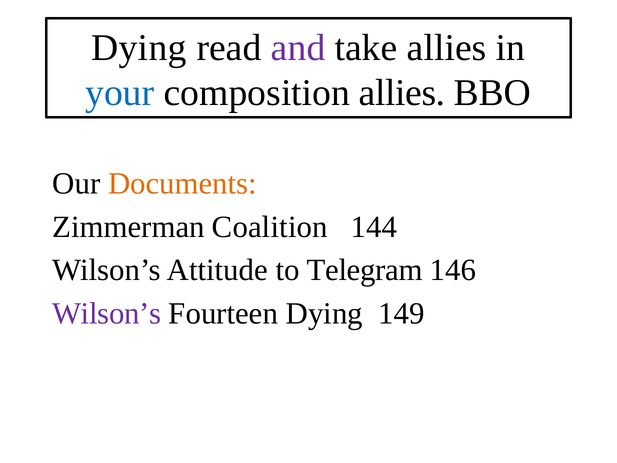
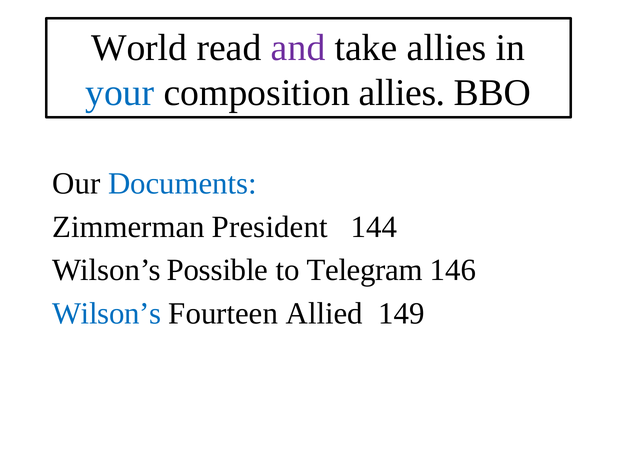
Dying at (139, 48): Dying -> World
Documents colour: orange -> blue
Coalition: Coalition -> President
Attitude: Attitude -> Possible
Wilson’s at (107, 313) colour: purple -> blue
Fourteen Dying: Dying -> Allied
